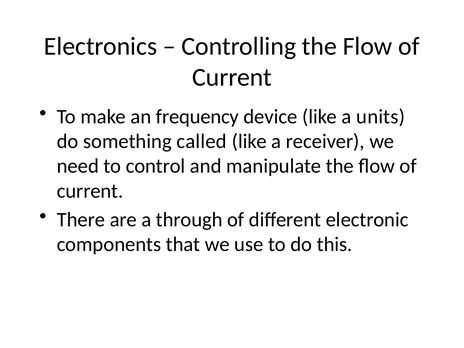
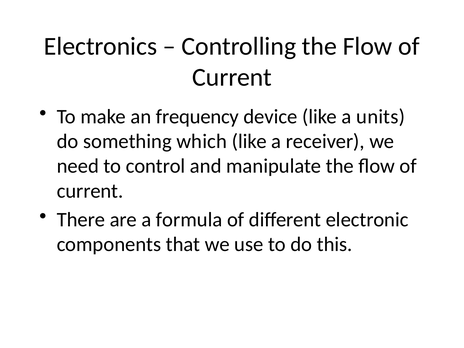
called: called -> which
through: through -> formula
